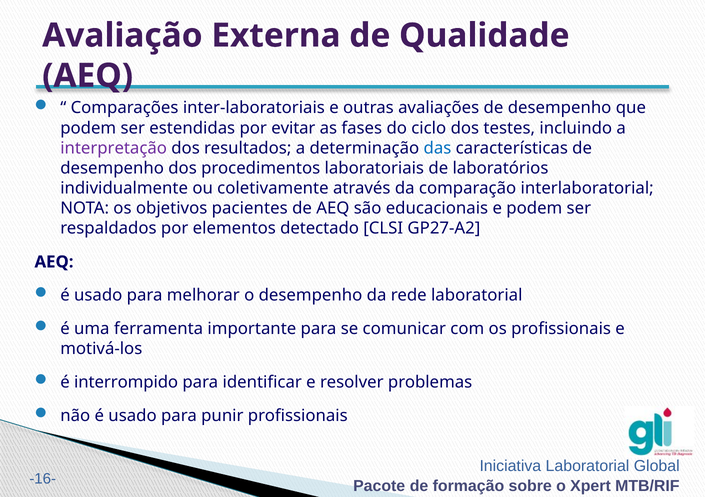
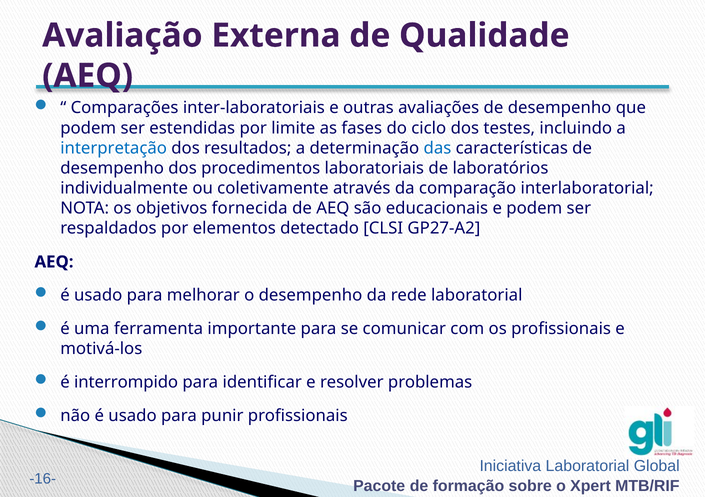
evitar: evitar -> limite
interpretação colour: purple -> blue
pacientes: pacientes -> fornecida
